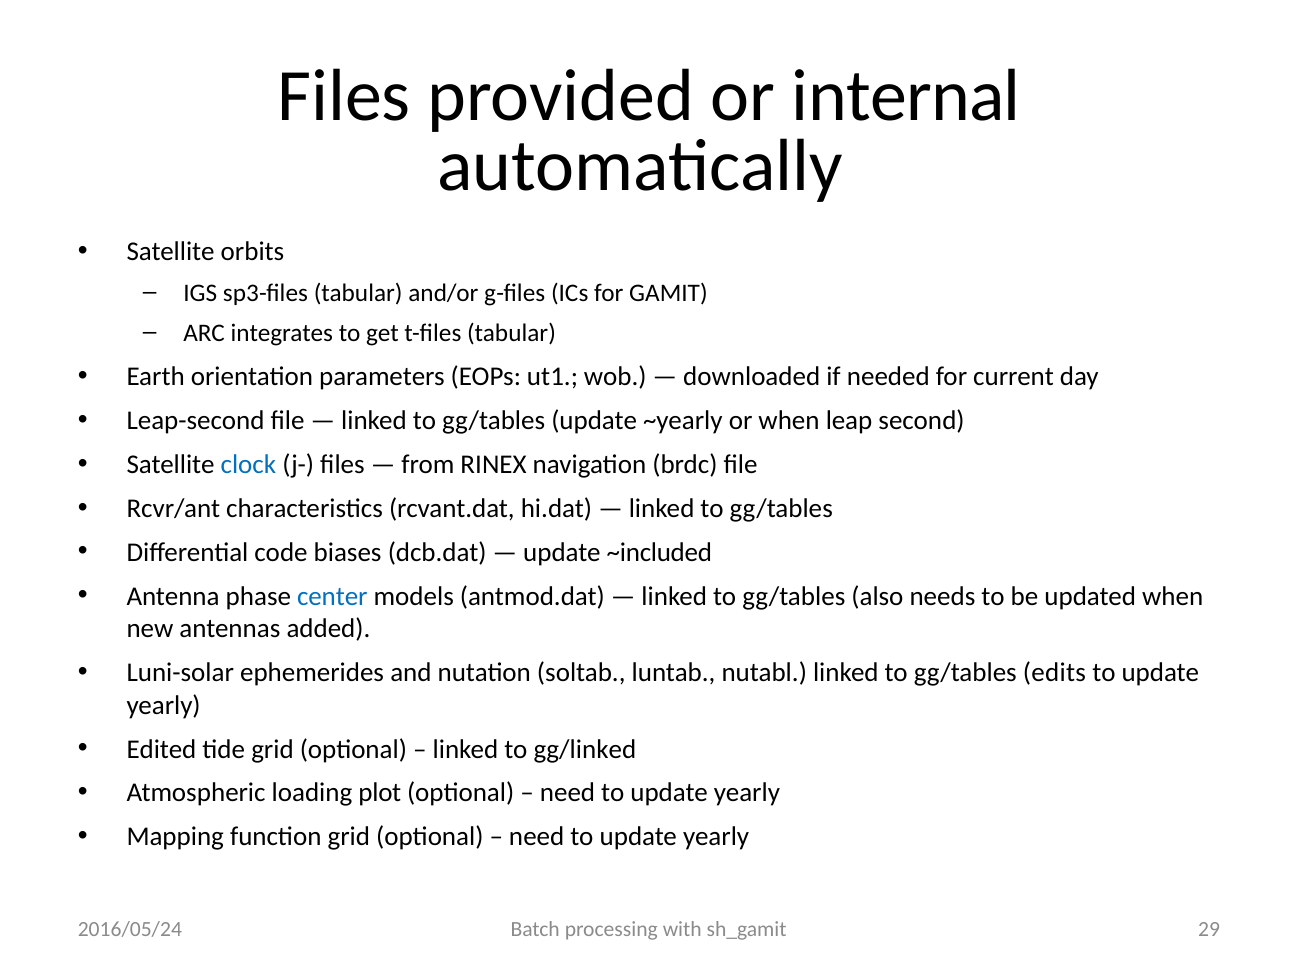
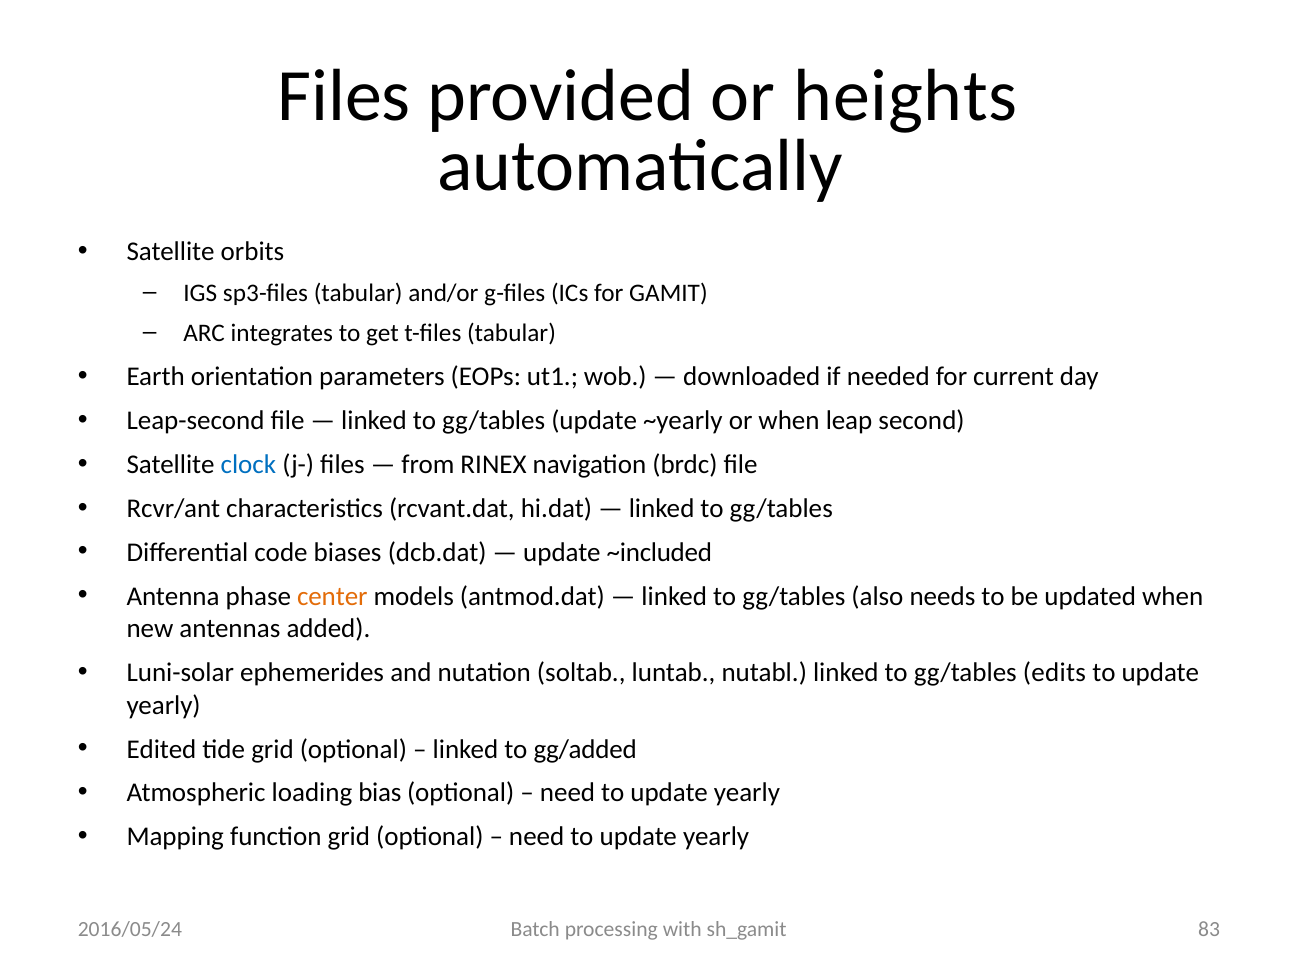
internal: internal -> heights
center colour: blue -> orange
gg/linked: gg/linked -> gg/added
plot: plot -> bias
29: 29 -> 83
